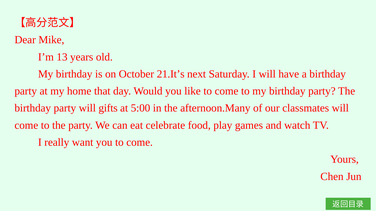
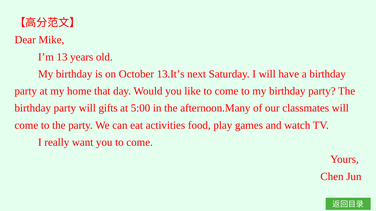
21.It’s: 21.It’s -> 13.It’s
celebrate: celebrate -> activities
